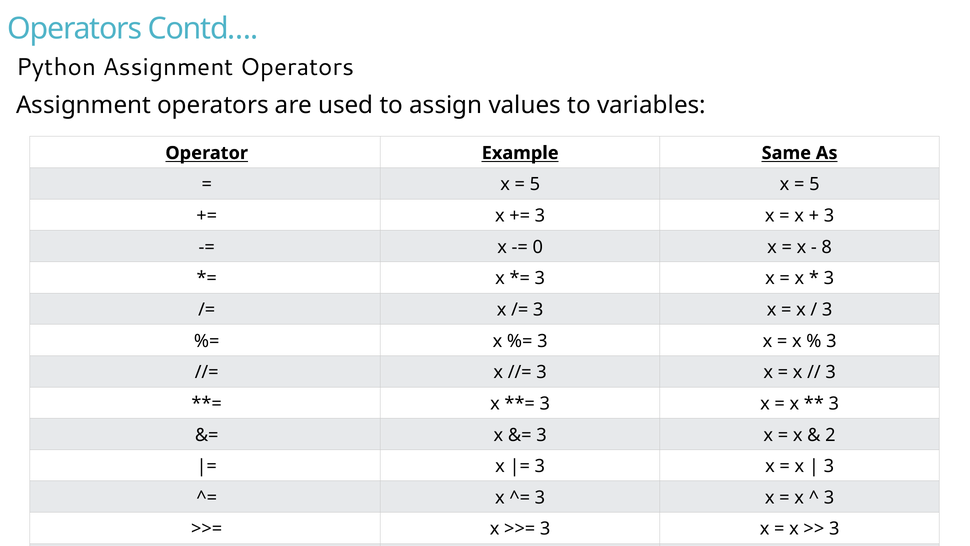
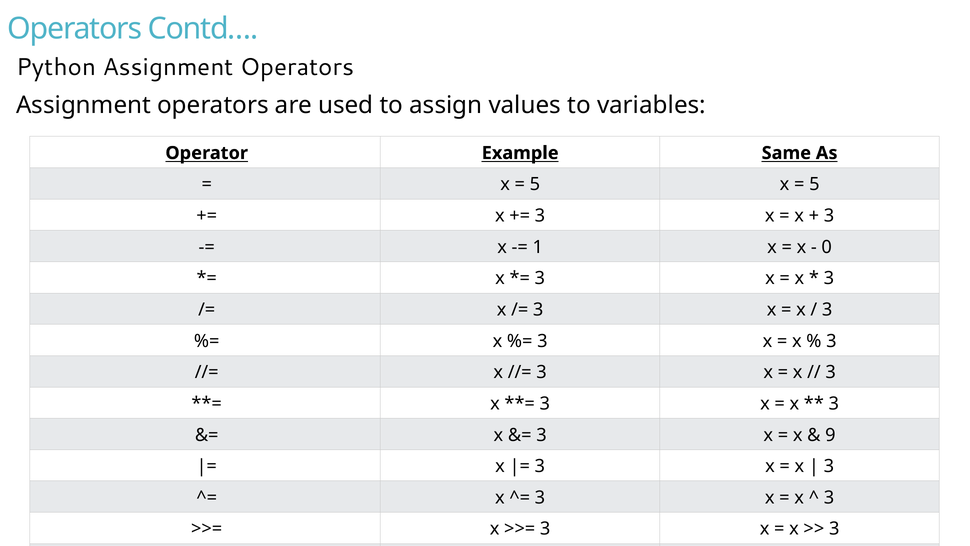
0: 0 -> 1
8: 8 -> 0
2: 2 -> 9
